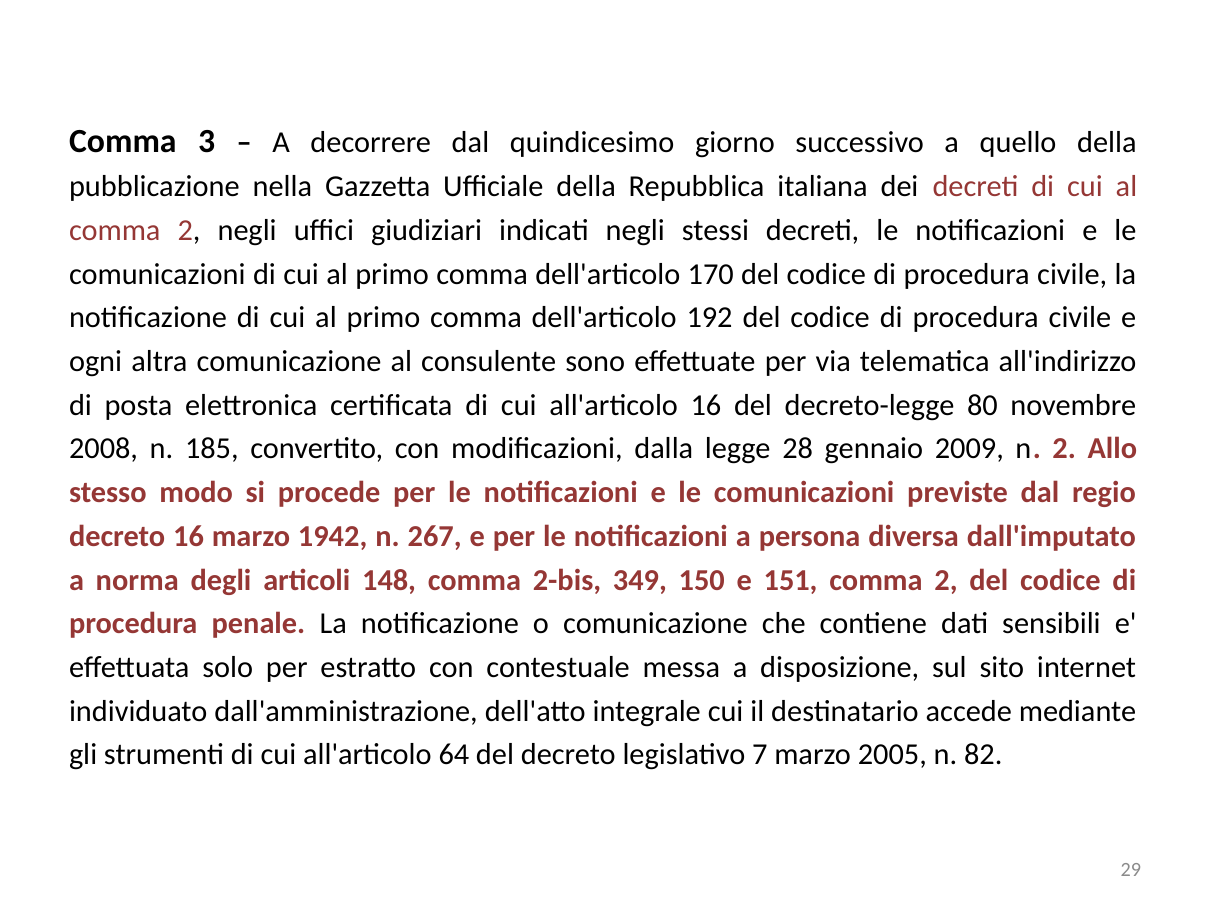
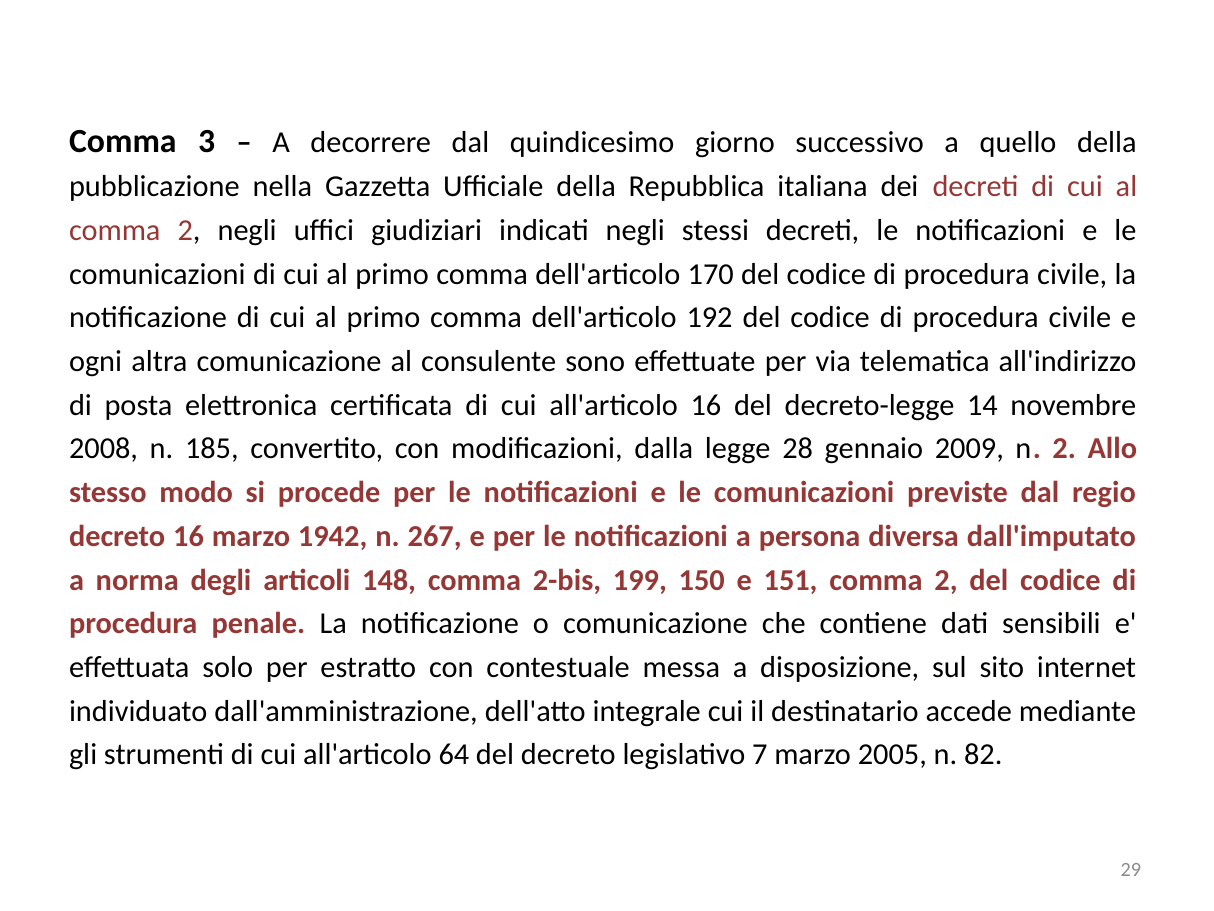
80: 80 -> 14
349: 349 -> 199
